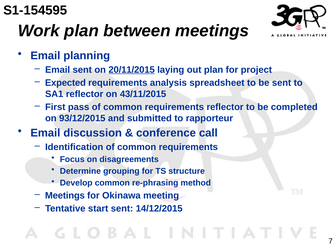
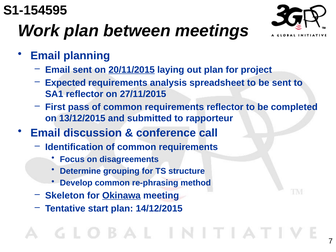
43/11/2015: 43/11/2015 -> 27/11/2015
93/12/2015: 93/12/2015 -> 13/12/2015
Meetings at (65, 195): Meetings -> Skeleton
Okinawa underline: none -> present
start sent: sent -> plan
